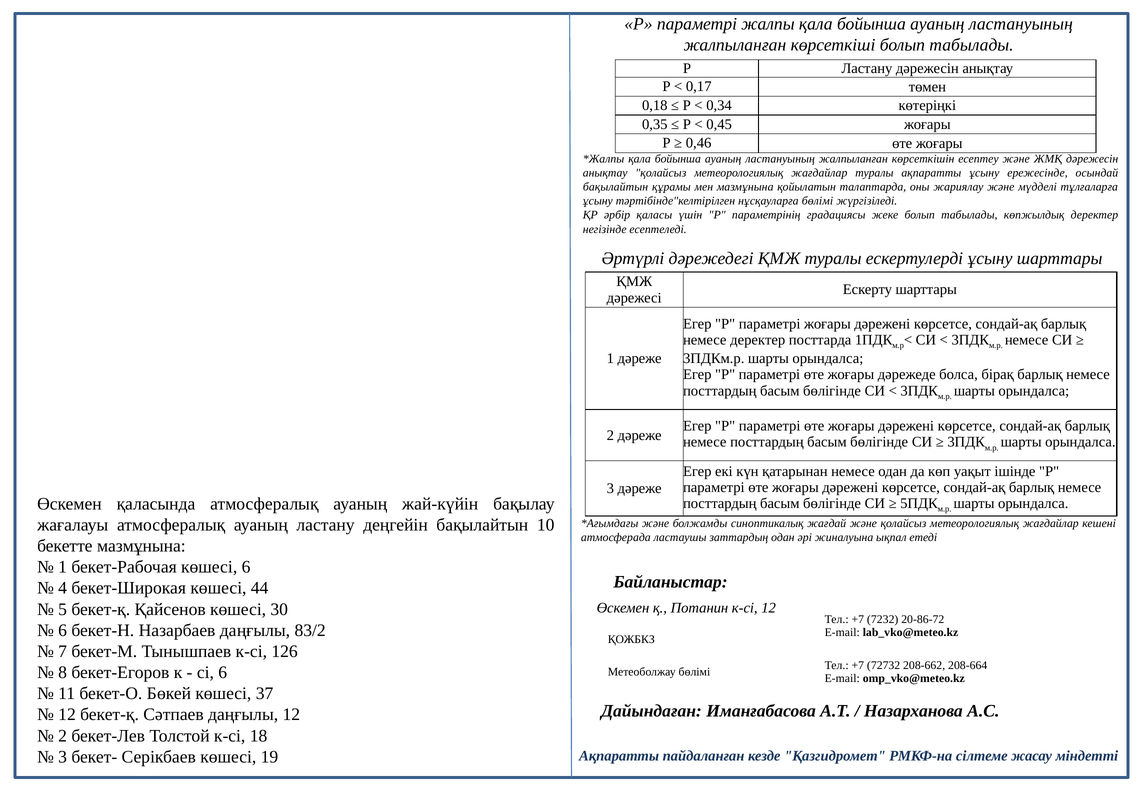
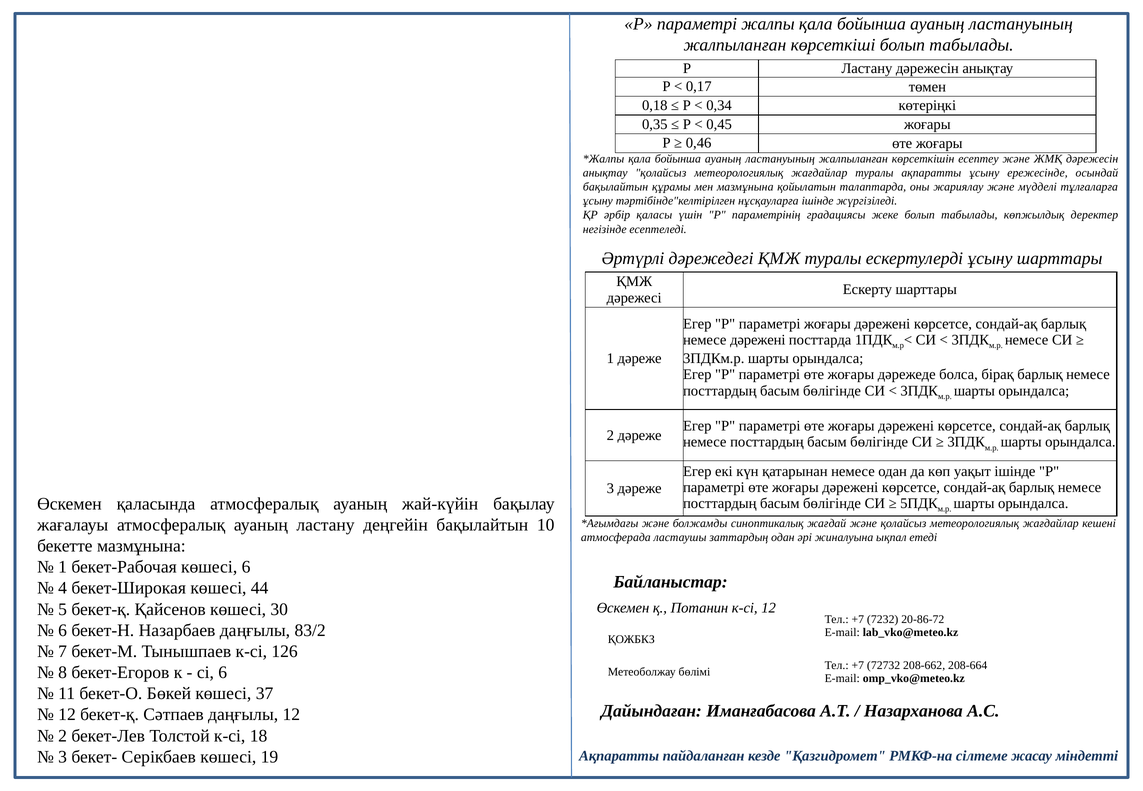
нұсқауларға бөлімі: бөлімі -> ішінде
немесе деректер: деректер -> дәрежені
